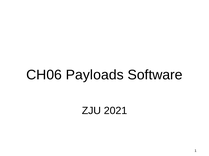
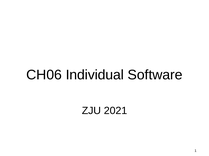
Payloads: Payloads -> Individual
